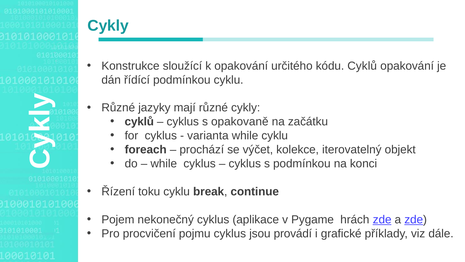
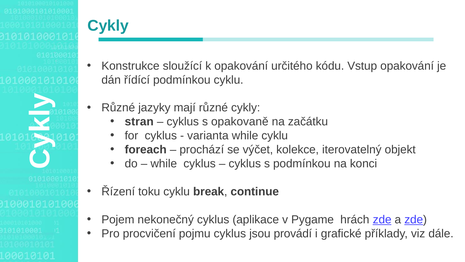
kódu Cyklů: Cyklů -> Vstup
cyklů at (139, 122): cyklů -> stran
